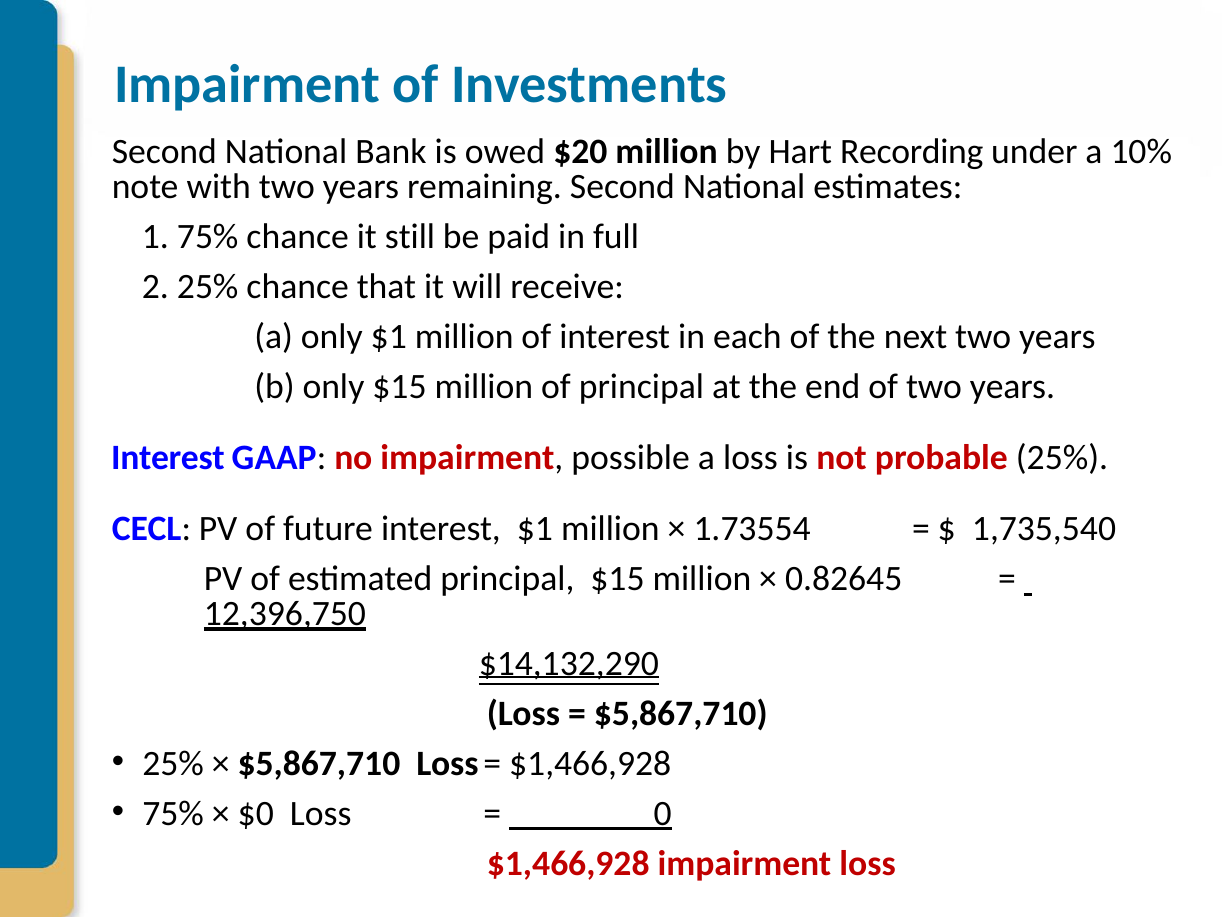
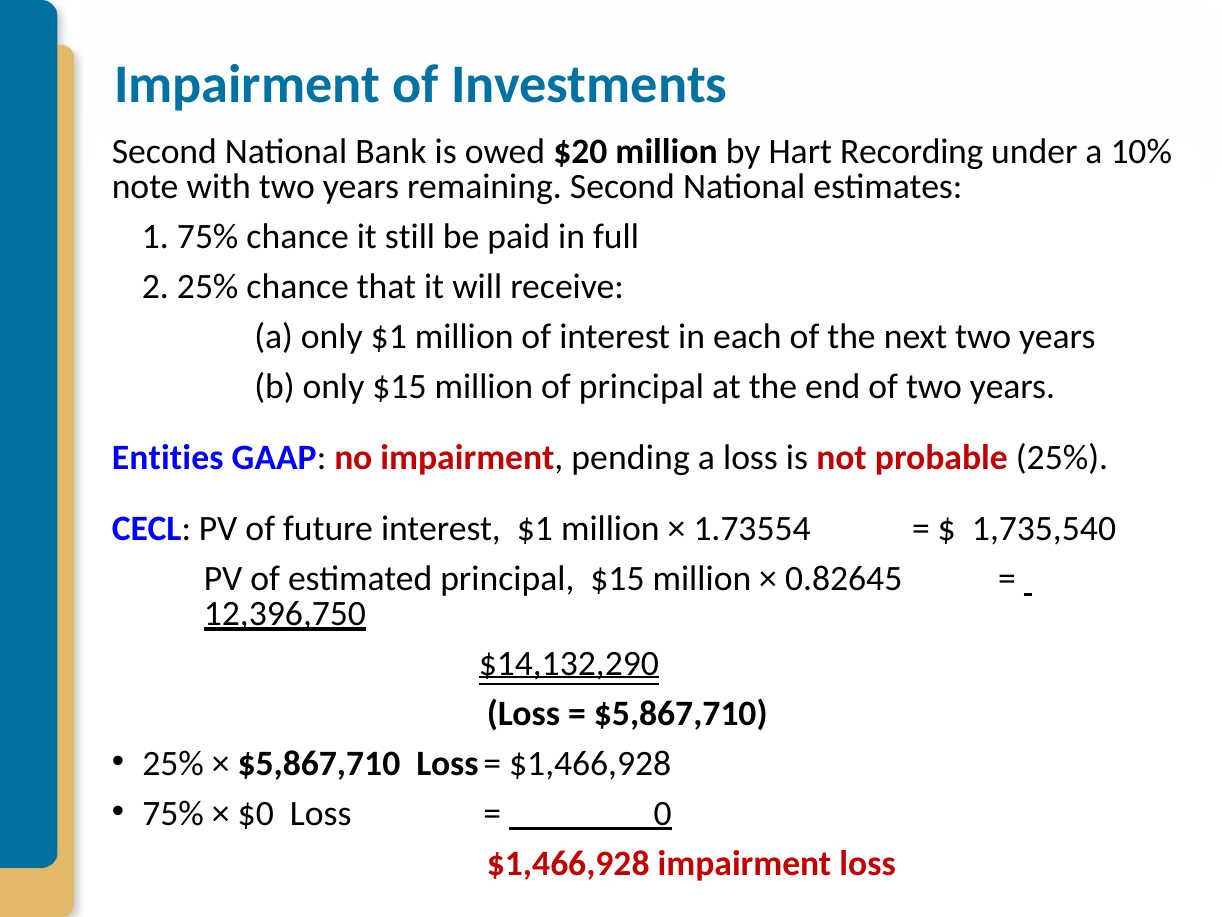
Interest at (168, 458): Interest -> Entities
possible: possible -> pending
